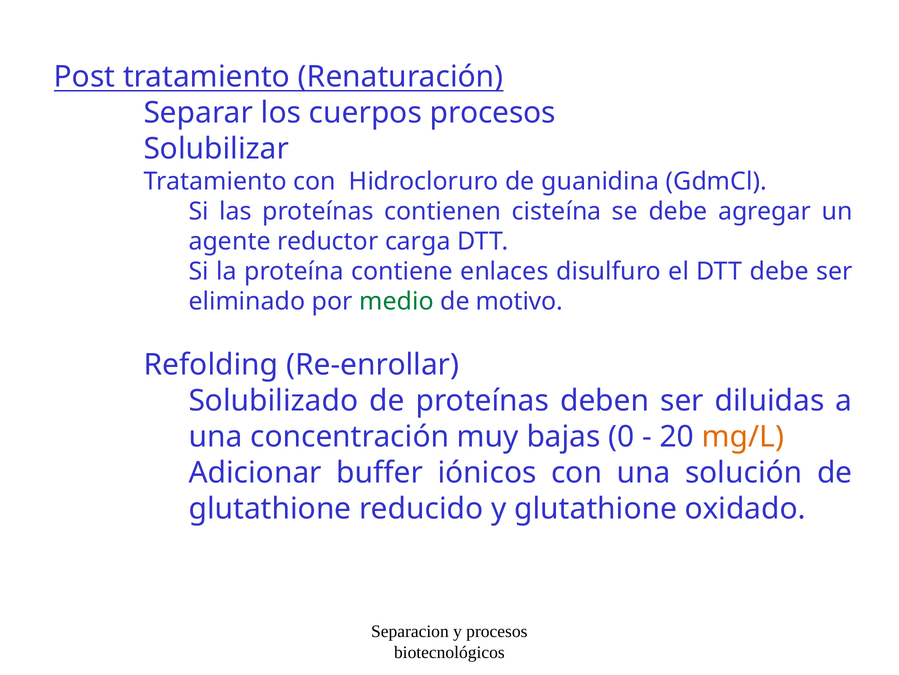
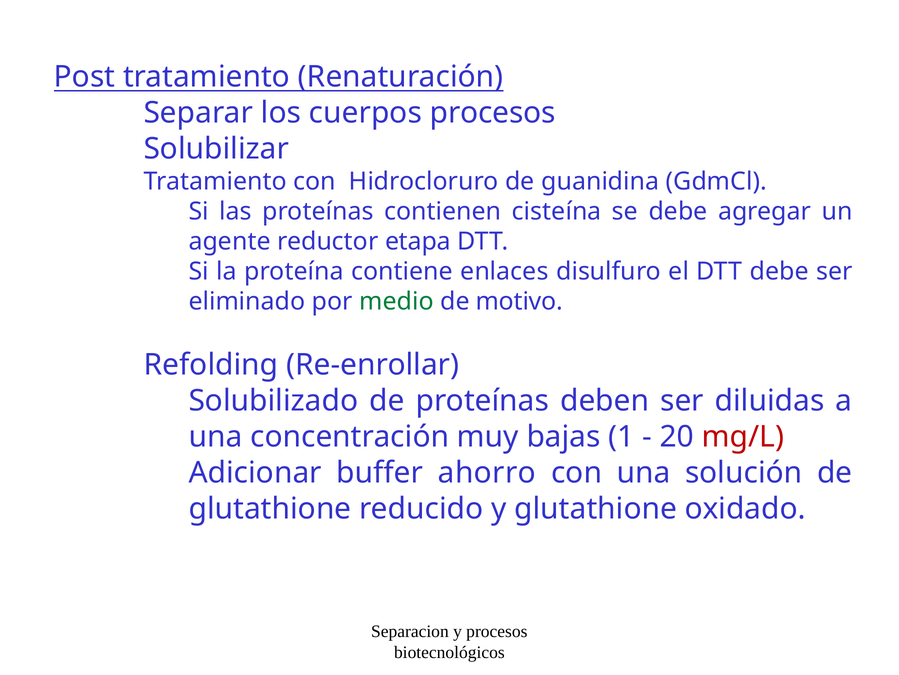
carga: carga -> etapa
0: 0 -> 1
mg/L colour: orange -> red
iónicos: iónicos -> ahorro
